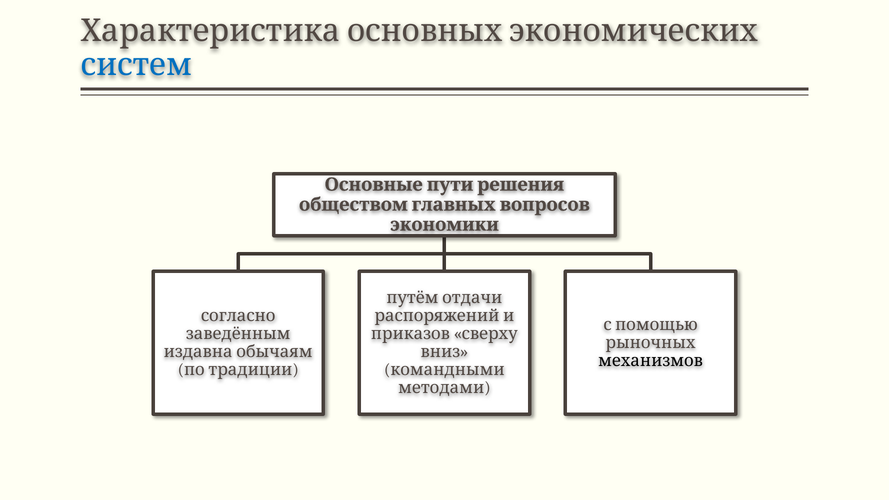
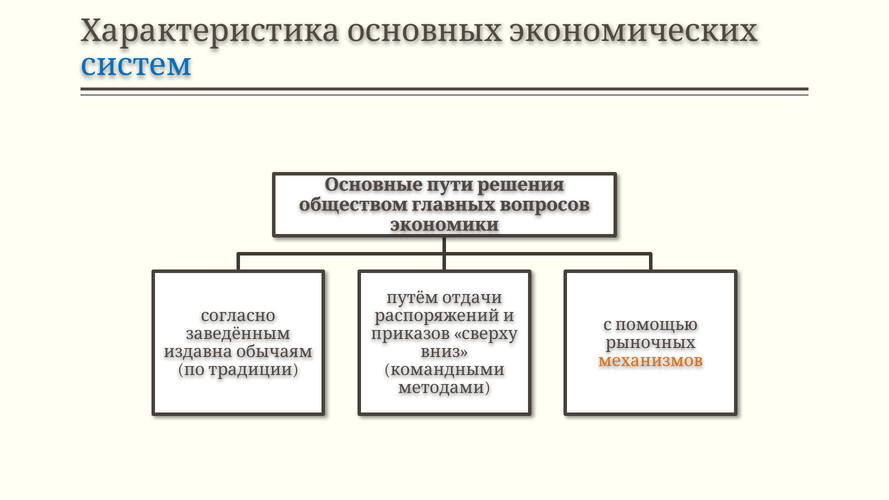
механизмов colour: black -> orange
